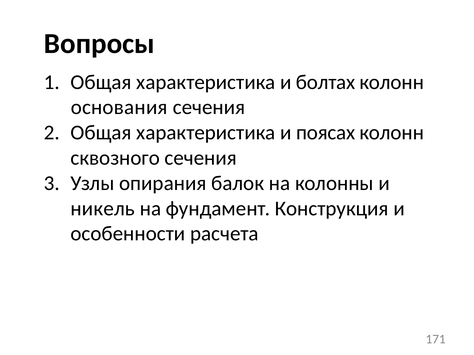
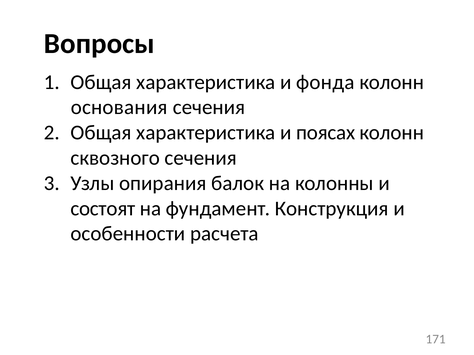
болтах: болтах -> фонда
никель: никель -> состоят
